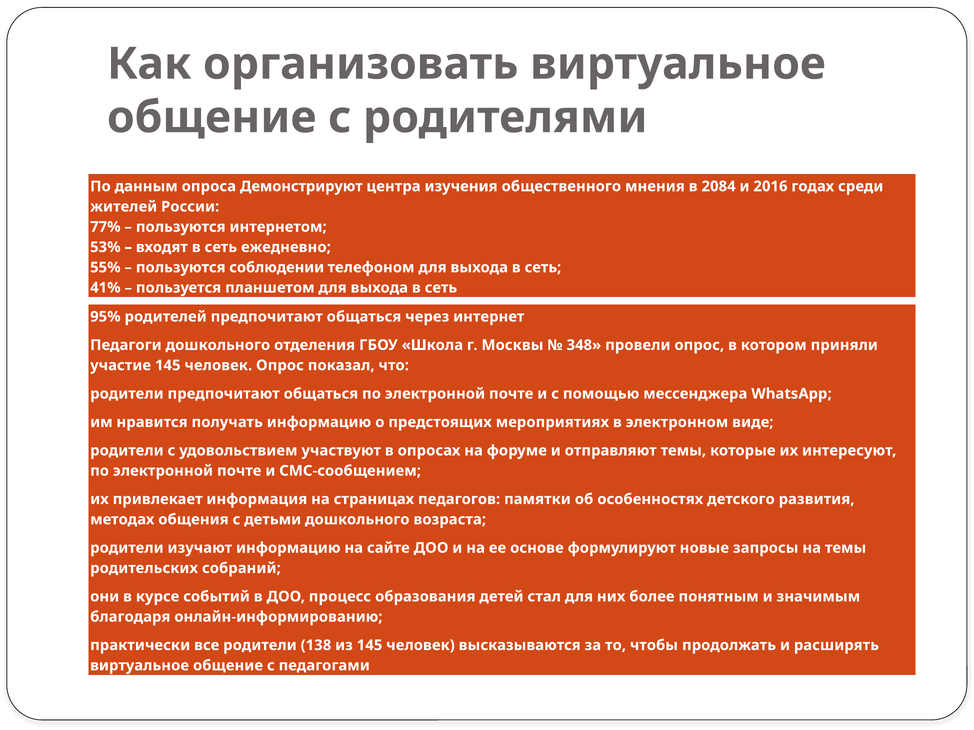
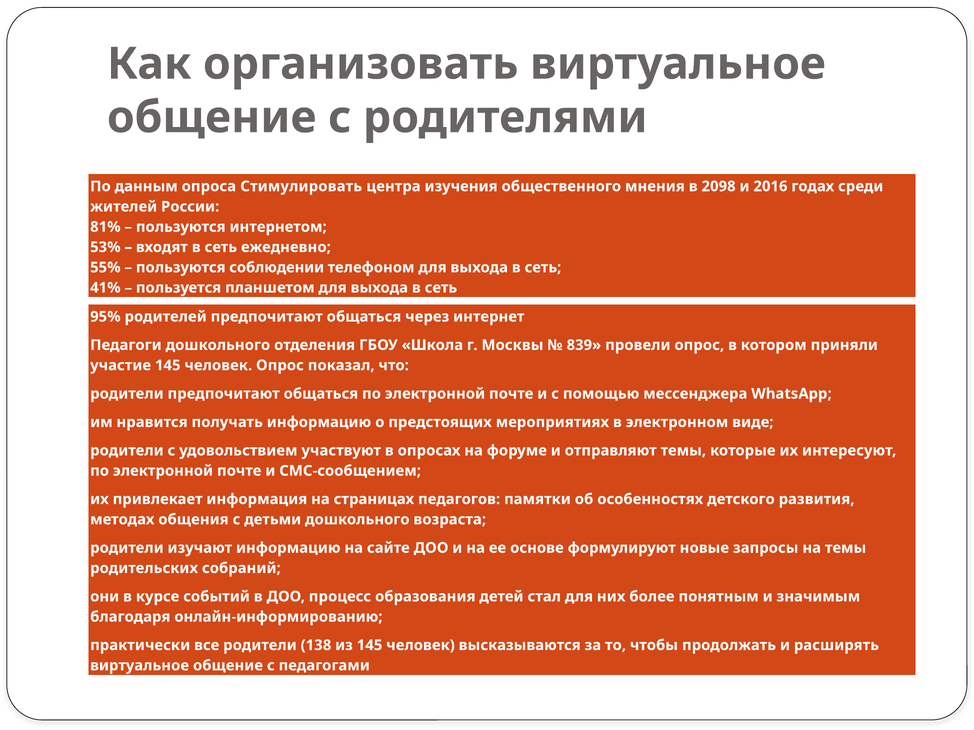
Демонстрируют: Демонстрируют -> Стимулировать
2084: 2084 -> 2098
77%: 77% -> 81%
348: 348 -> 839
